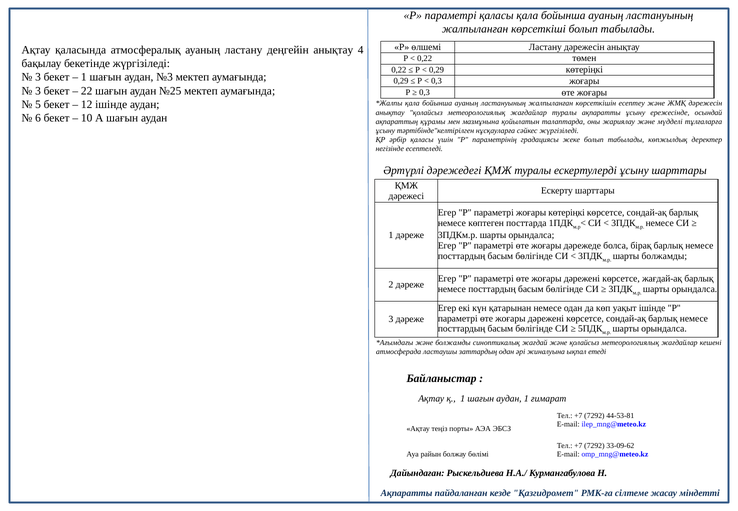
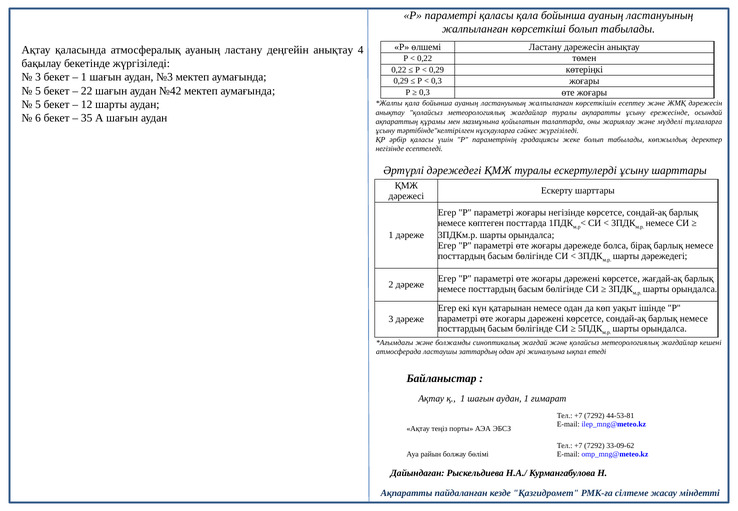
3 at (38, 91): 3 -> 5
№25: №25 -> №42
12 ішінде: ішінде -> шарты
10: 10 -> 35
жоғары көтеріңкі: көтеріңкі -> негізінде
шарты болжамды: болжамды -> дәрежедегі
